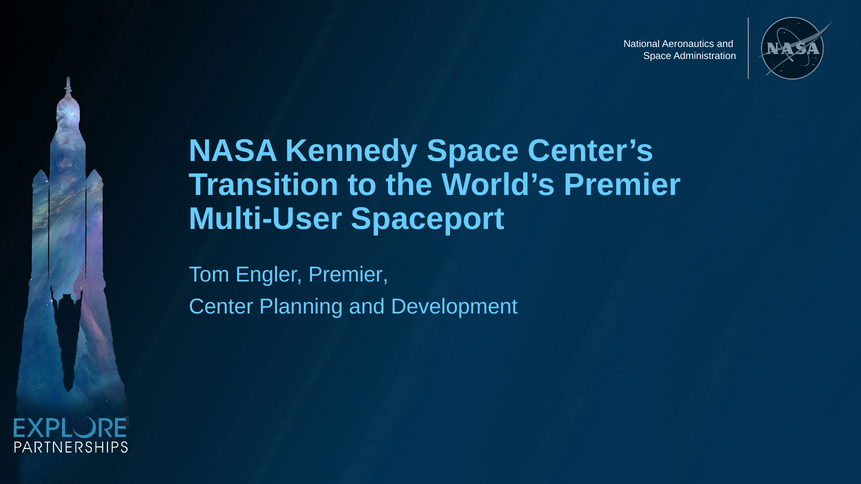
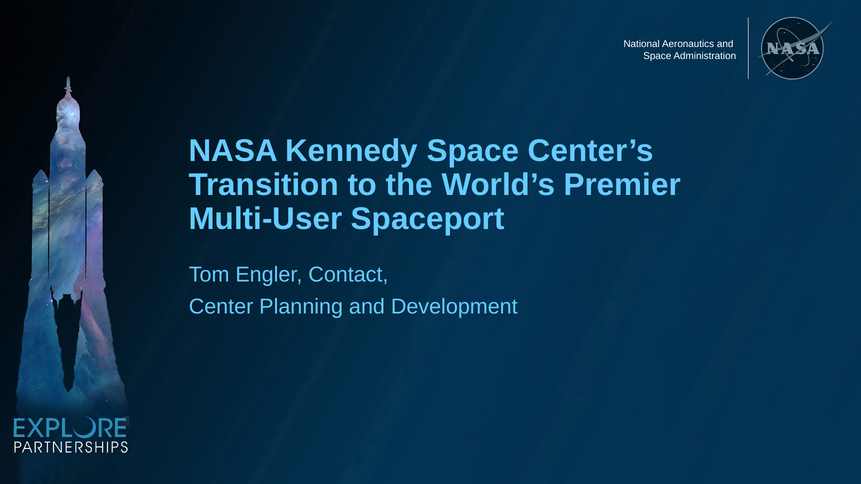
Engler Premier: Premier -> Contact
